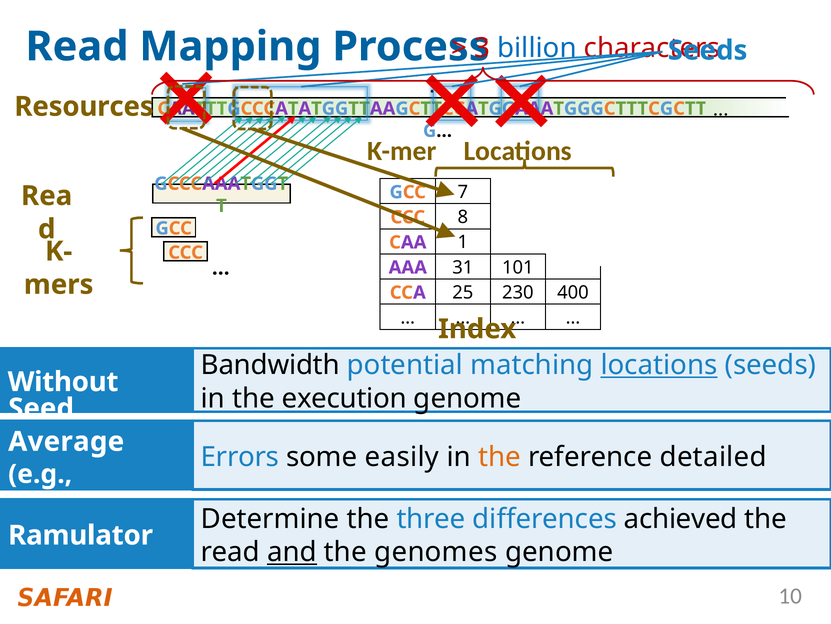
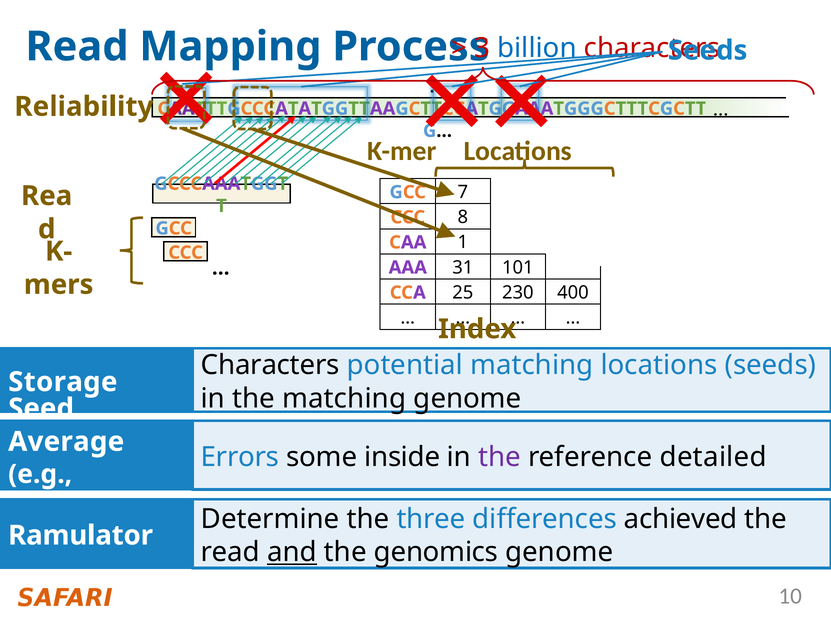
Resources: Resources -> Reliability
Bandwidth at (270, 365): Bandwidth -> Characters
locations at (659, 365) underline: present -> none
Without: Without -> Storage
the execution: execution -> matching
easily: easily -> inside
the at (499, 456) colour: orange -> purple
genomes: genomes -> genomics
